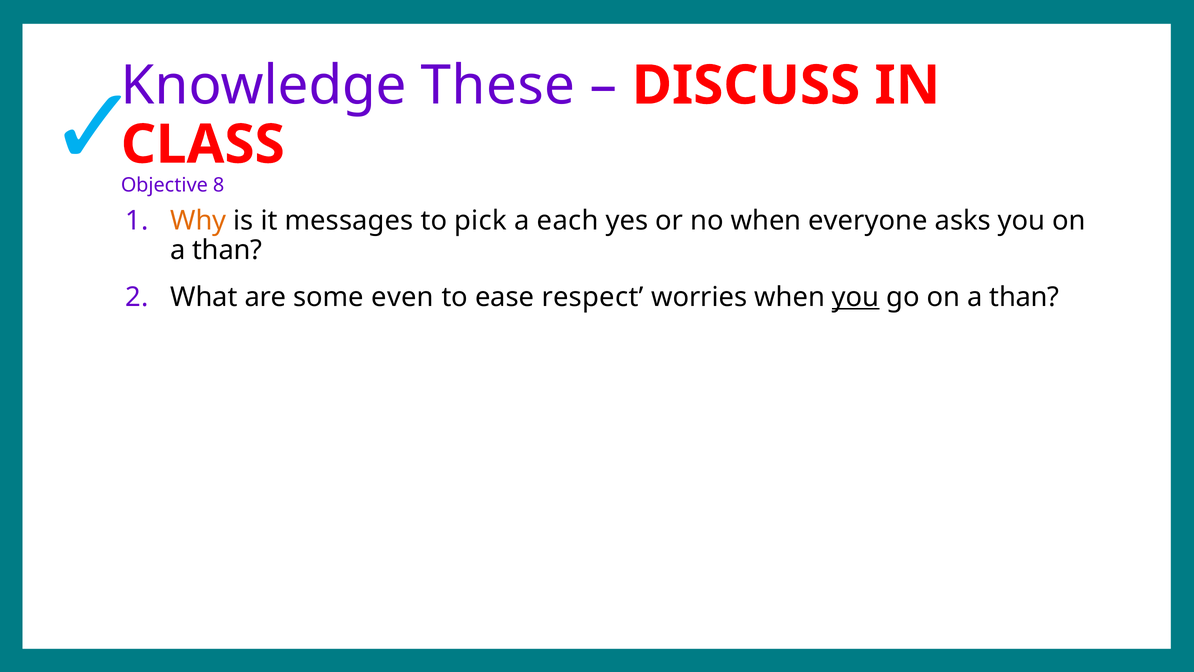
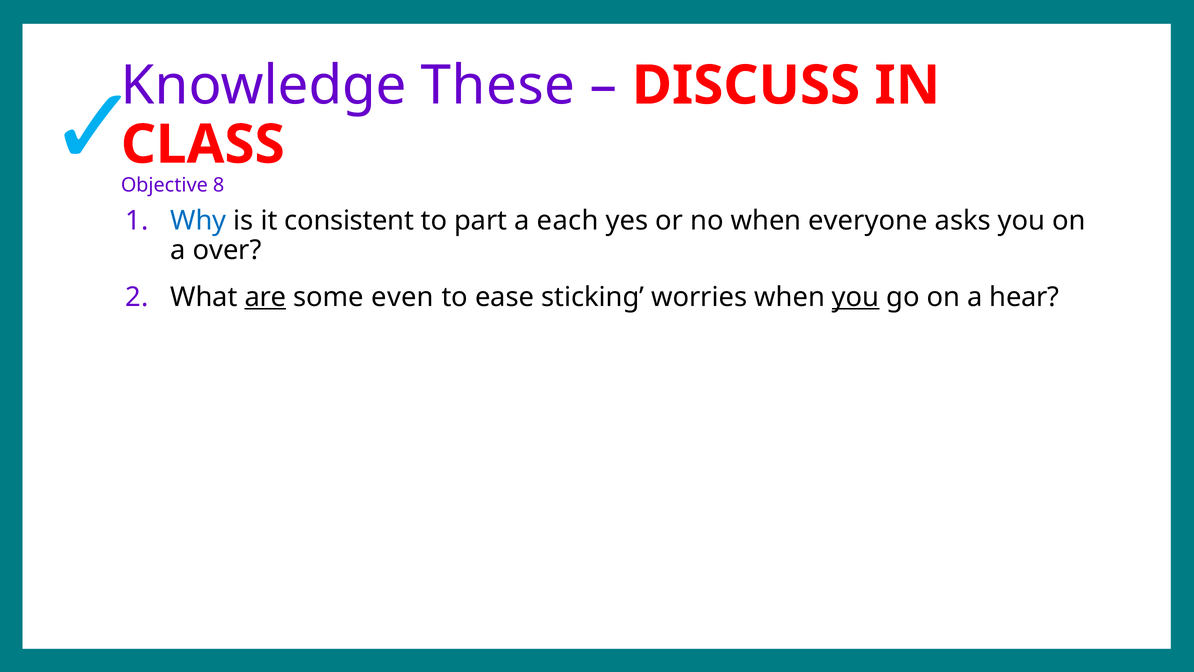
Why colour: orange -> blue
messages: messages -> consistent
pick: pick -> part
than at (227, 250): than -> over
are underline: none -> present
respect: respect -> sticking
go on a than: than -> hear
